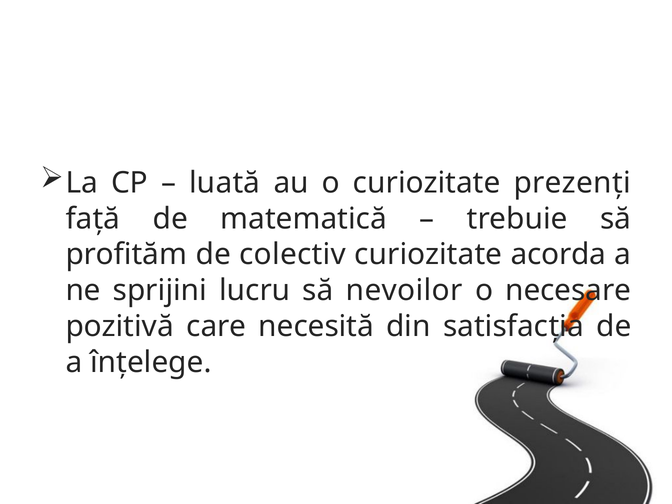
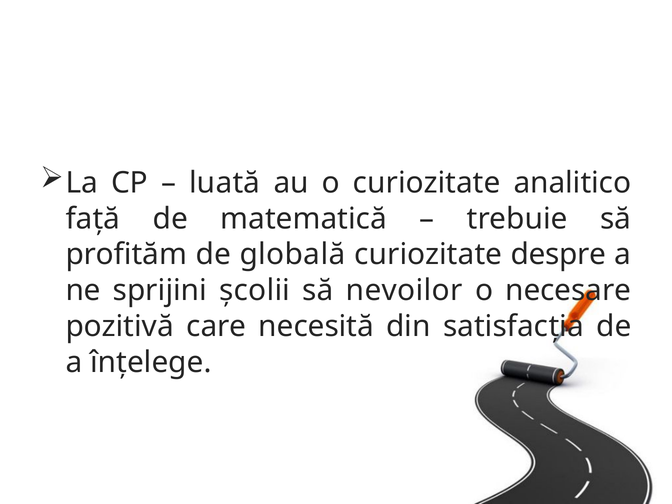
prezenți: prezenți -> analitico
colectiv: colectiv -> globală
acorda: acorda -> despre
lucru: lucru -> şcolii
